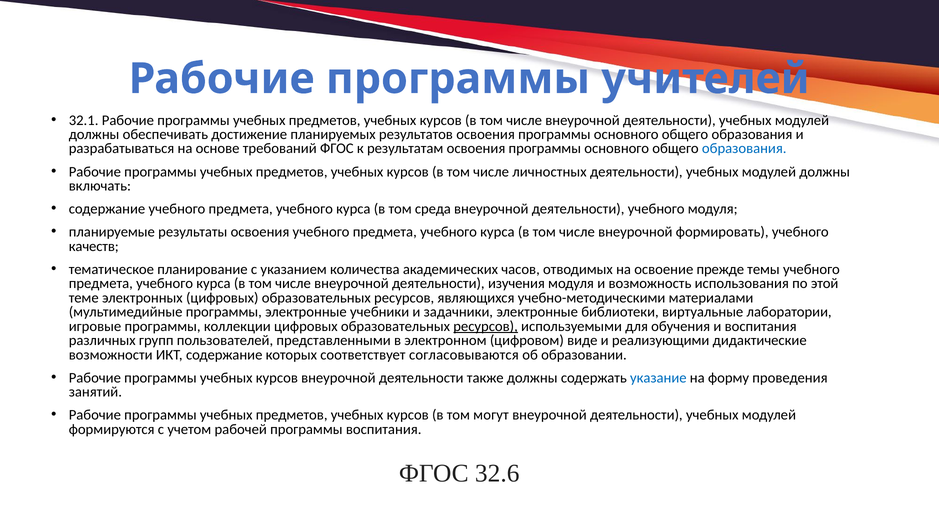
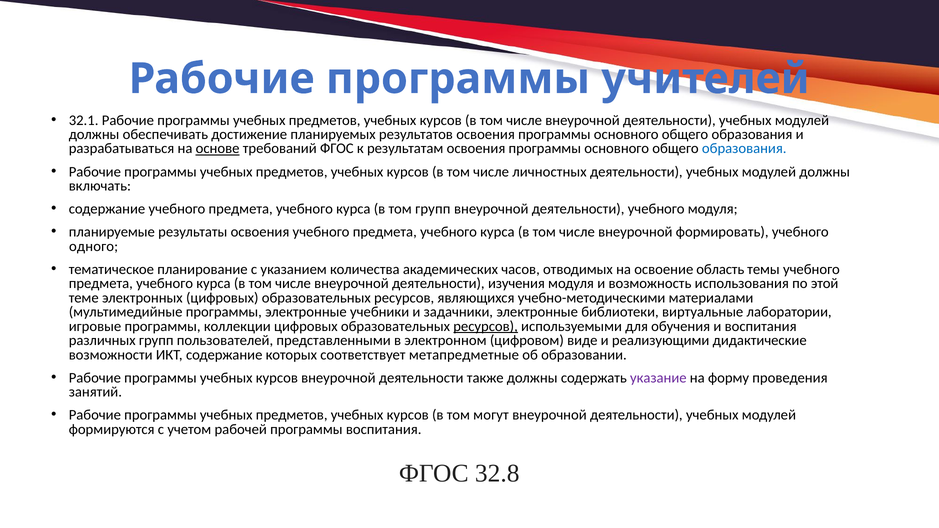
основе underline: none -> present
том среда: среда -> групп
качеств: качеств -> одного
прежде: прежде -> область
согласовываются: согласовываются -> метапредметные
указание colour: blue -> purple
32.6: 32.6 -> 32.8
